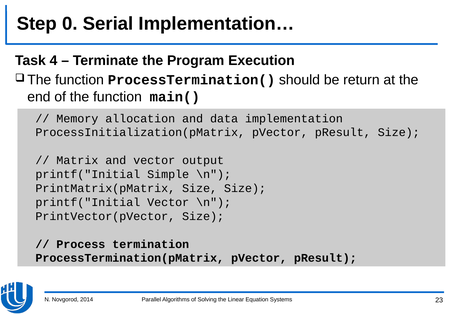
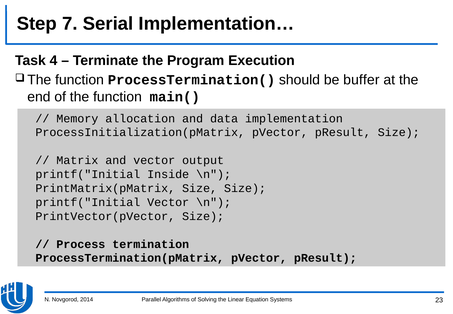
0: 0 -> 7
return: return -> buffer
Simple: Simple -> Inside
